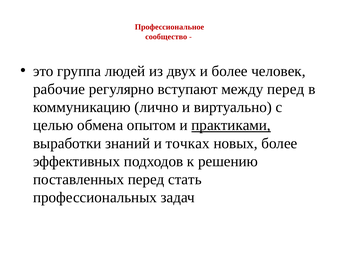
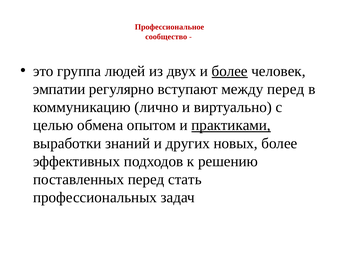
более at (230, 71) underline: none -> present
рабочие: рабочие -> эмпатии
точках: точках -> других
